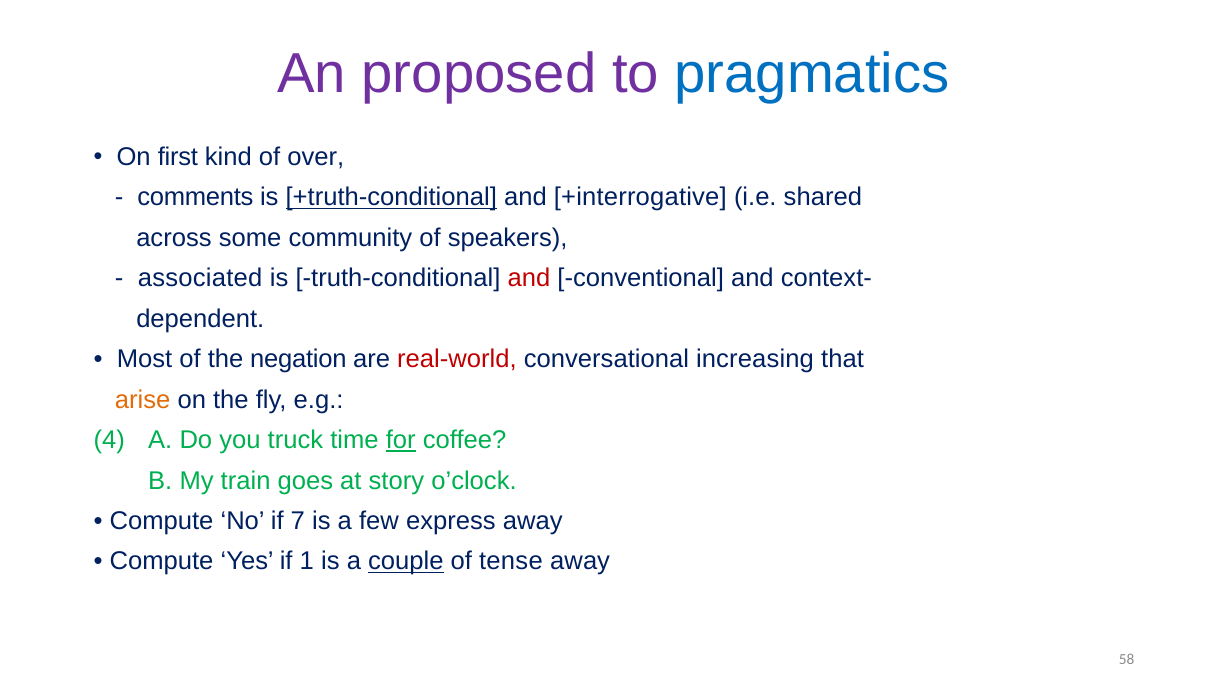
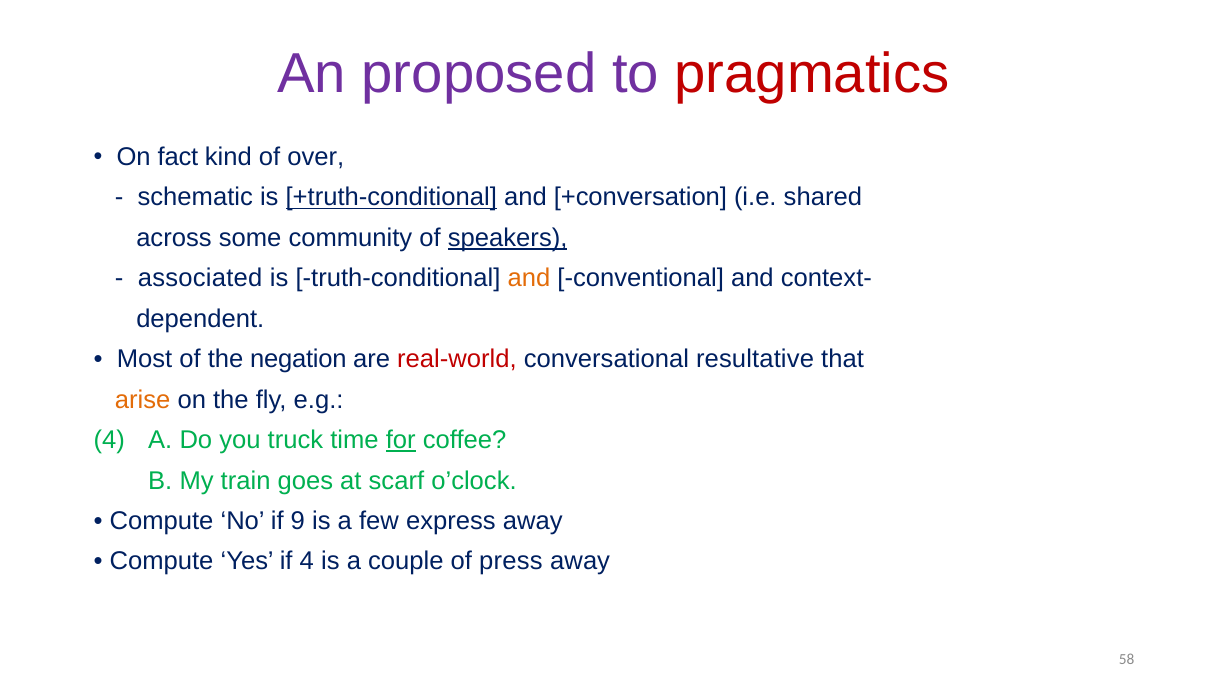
pragmatics colour: blue -> red
first: first -> fact
comments: comments -> schematic
+interrogative: +interrogative -> +conversation
speakers underline: none -> present
and at (529, 278) colour: red -> orange
increasing: increasing -> resultative
story: story -> scarf
7: 7 -> 9
if 1: 1 -> 4
couple underline: present -> none
tense: tense -> press
